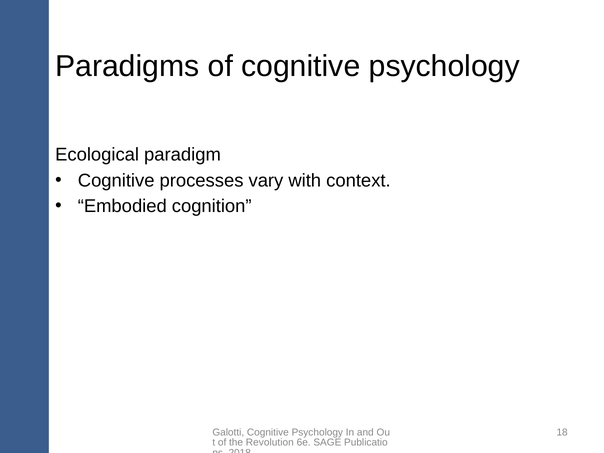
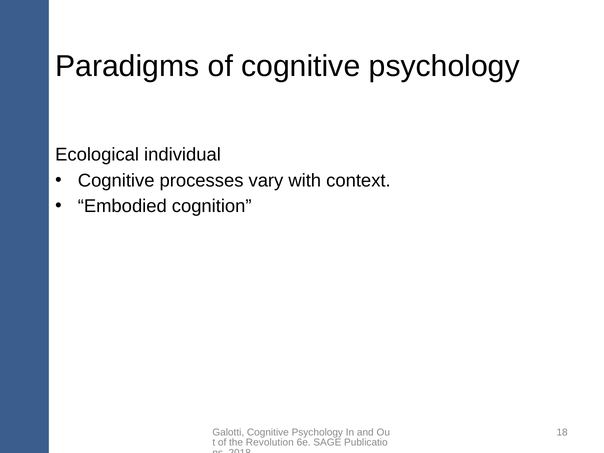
paradigm: paradigm -> individual
